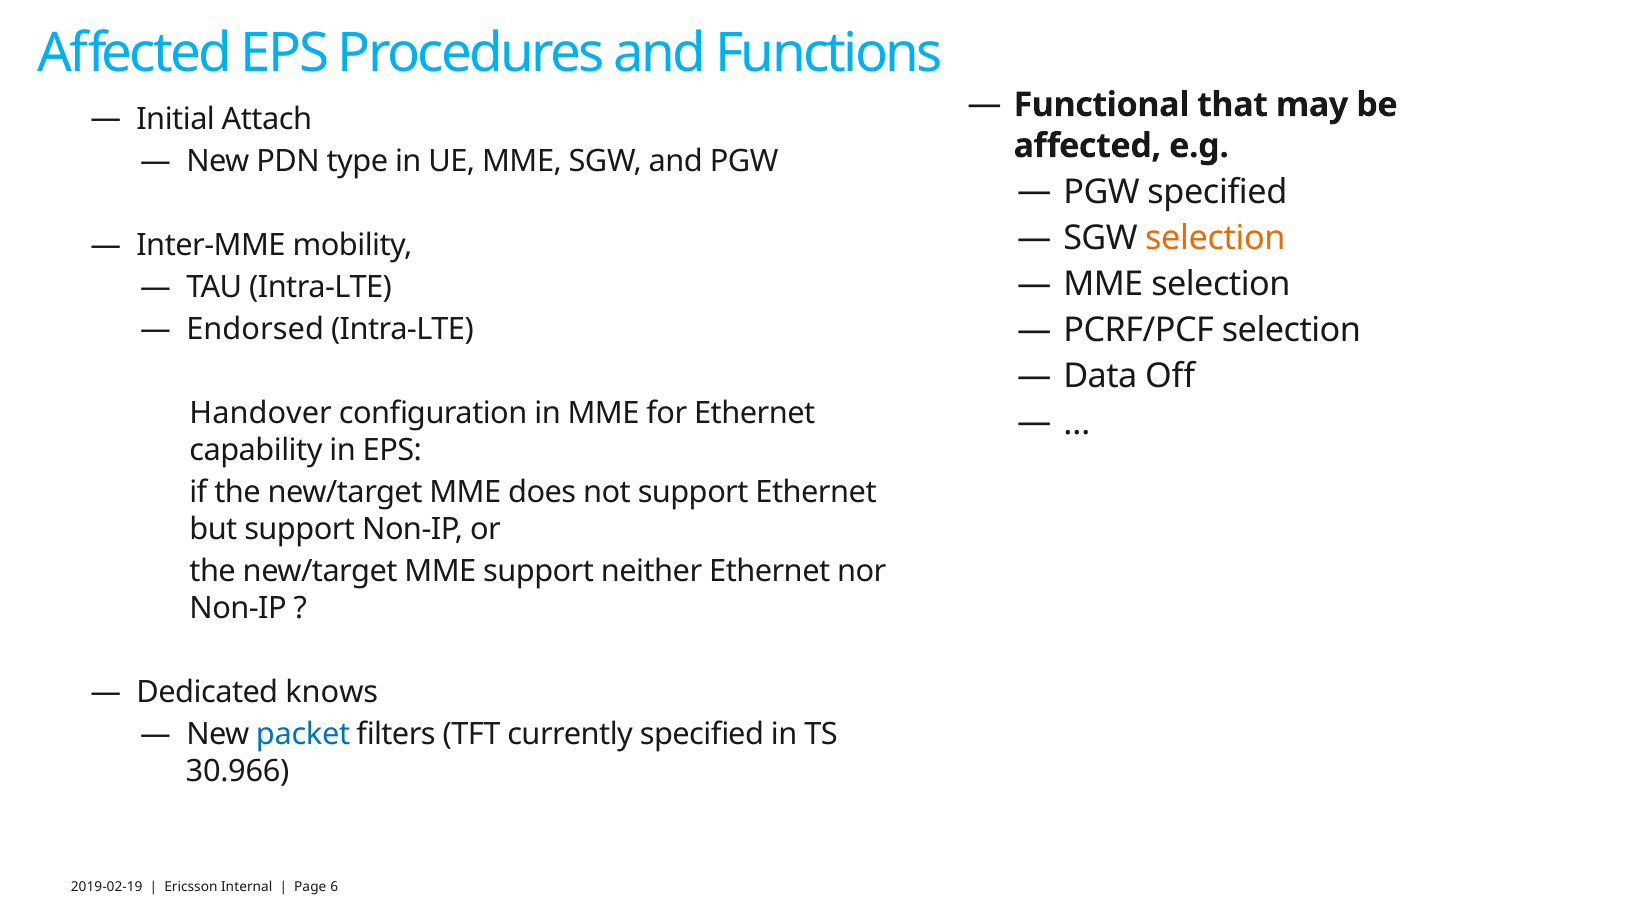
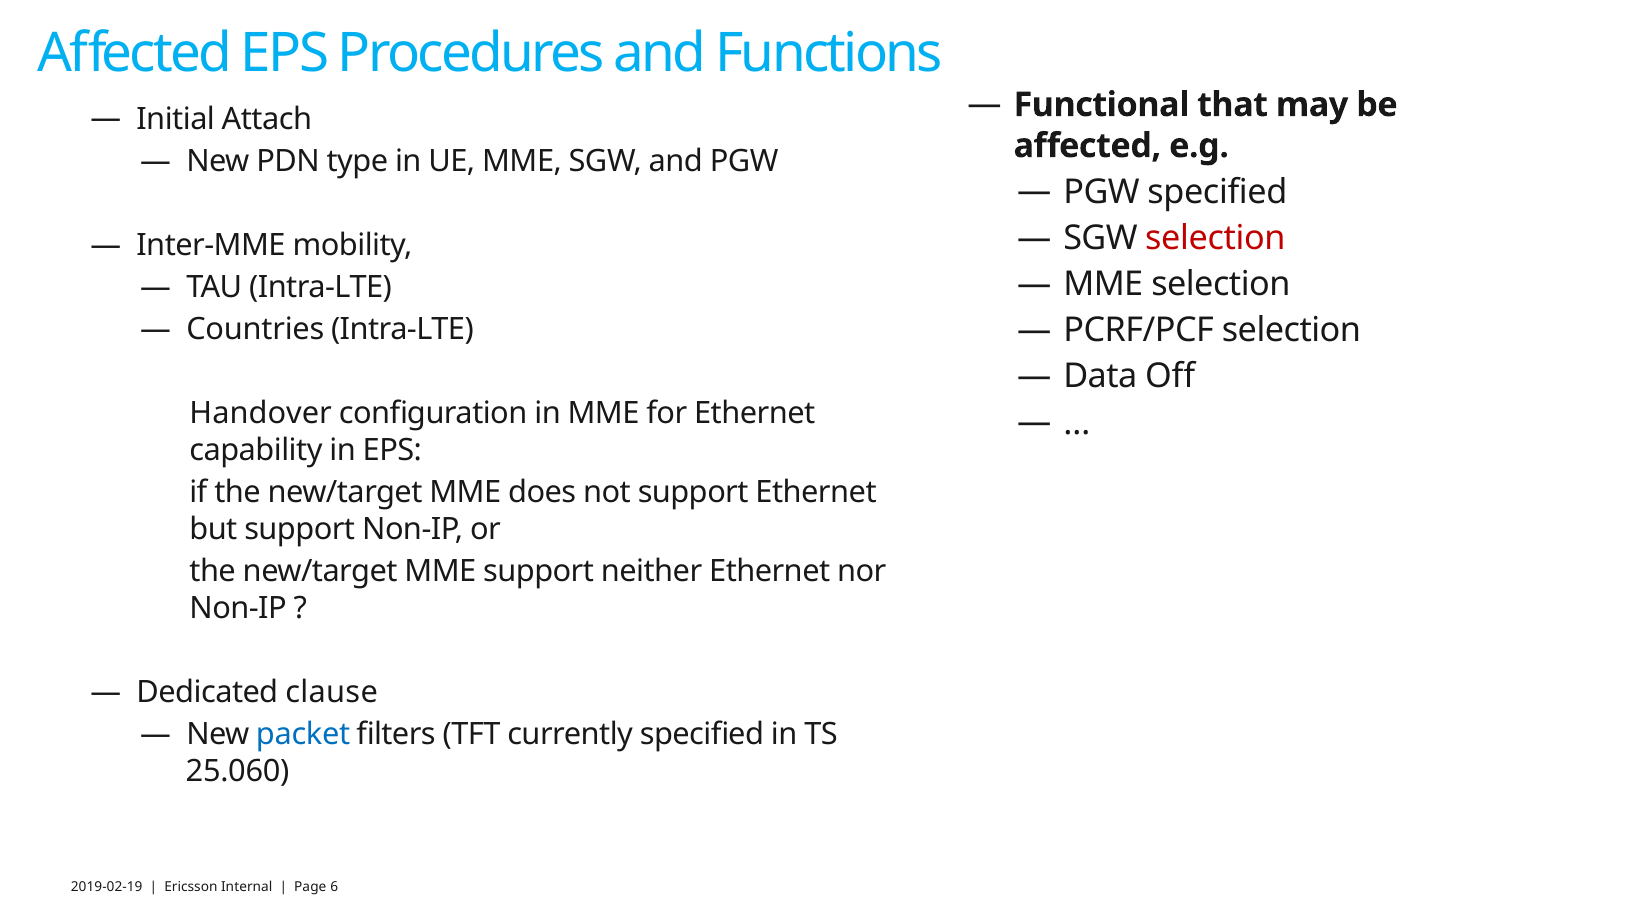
selection at (1215, 238) colour: orange -> red
Endorsed: Endorsed -> Countries
knows: knows -> clause
30.966: 30.966 -> 25.060
